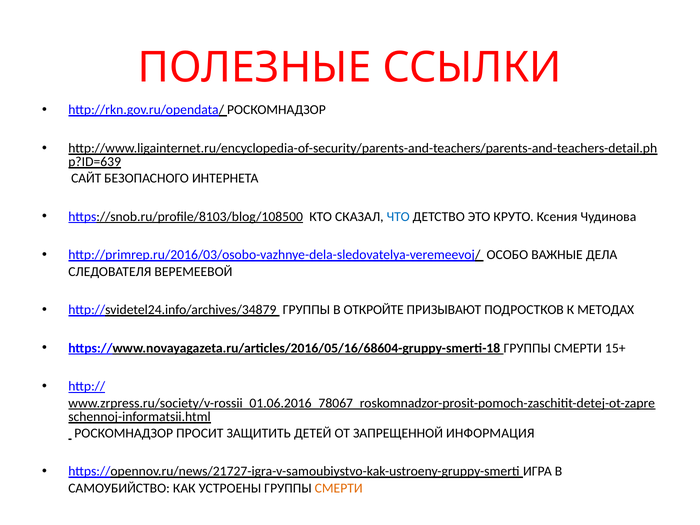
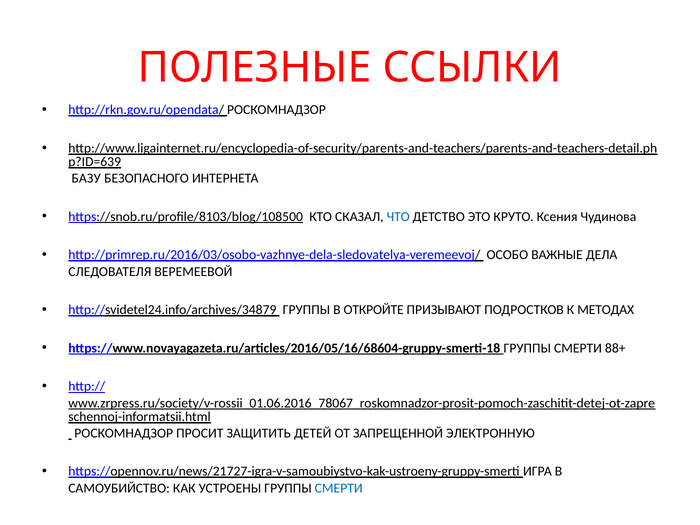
САЙТ: САЙТ -> БАЗУ
15+: 15+ -> 88+
ИНФОРМАЦИЯ: ИНФОРМАЦИЯ -> ЭЛЕКТРОННУЮ
СМЕРТИ at (339, 488) colour: orange -> blue
